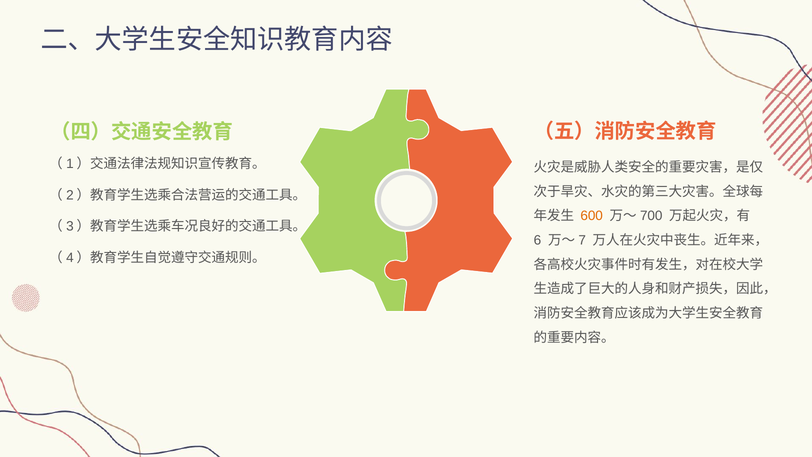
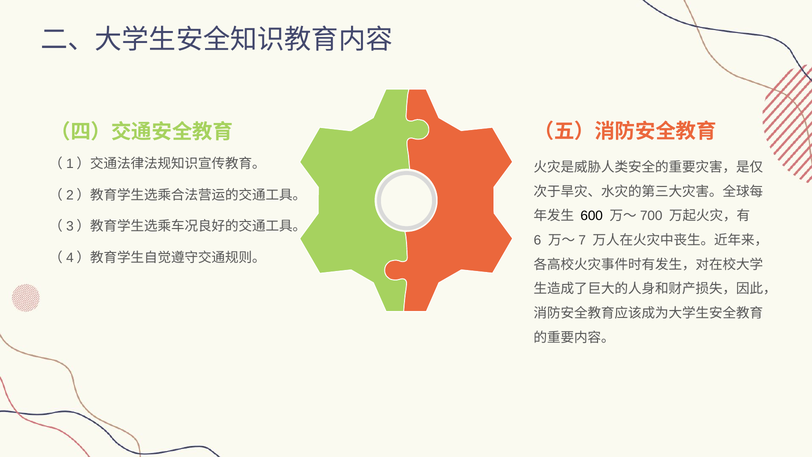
600 colour: orange -> black
